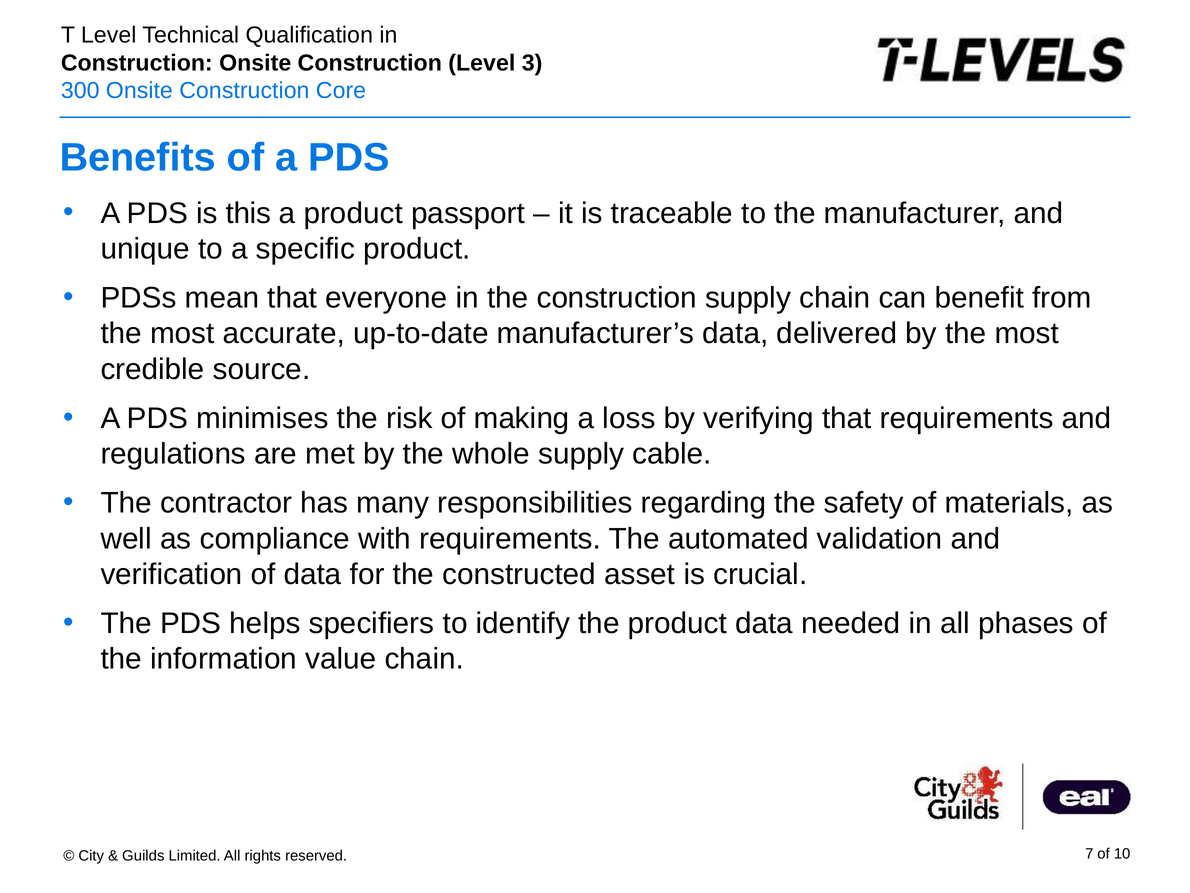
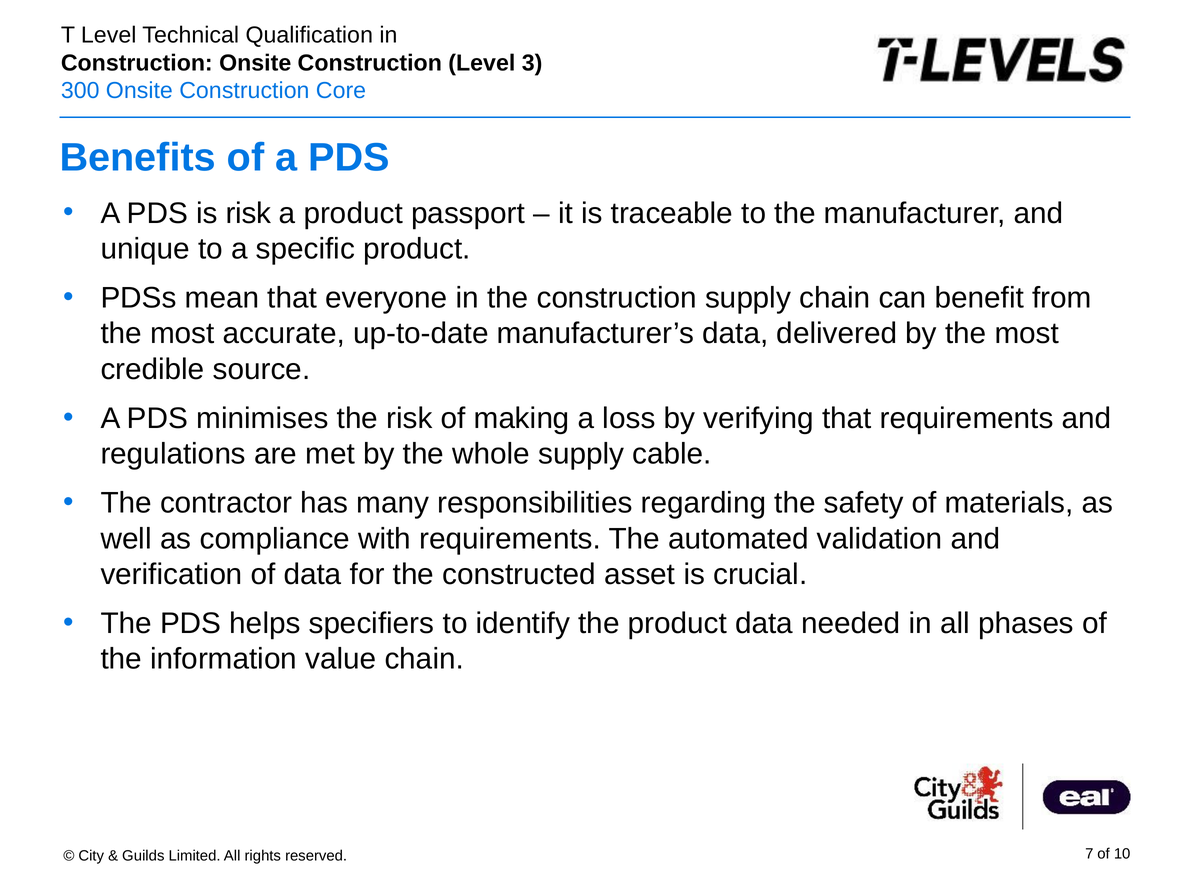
is this: this -> risk
